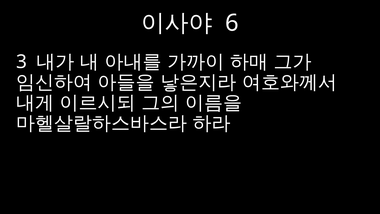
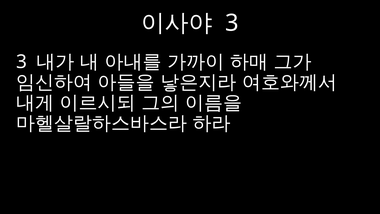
6 at (232, 23): 6 -> 3
